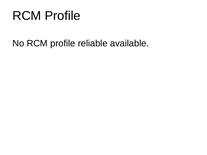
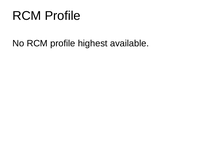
reliable: reliable -> highest
